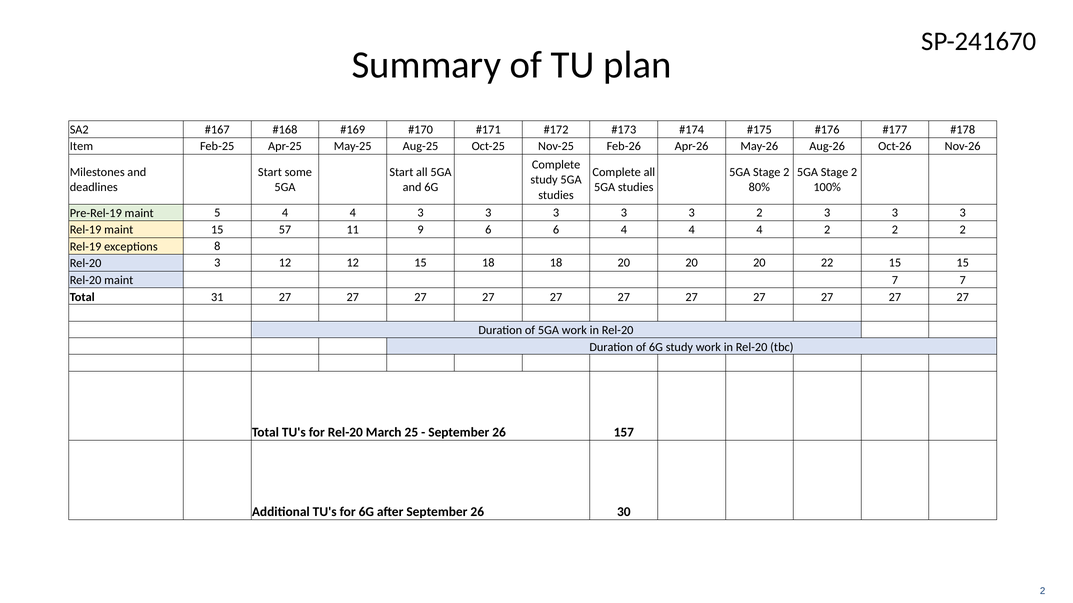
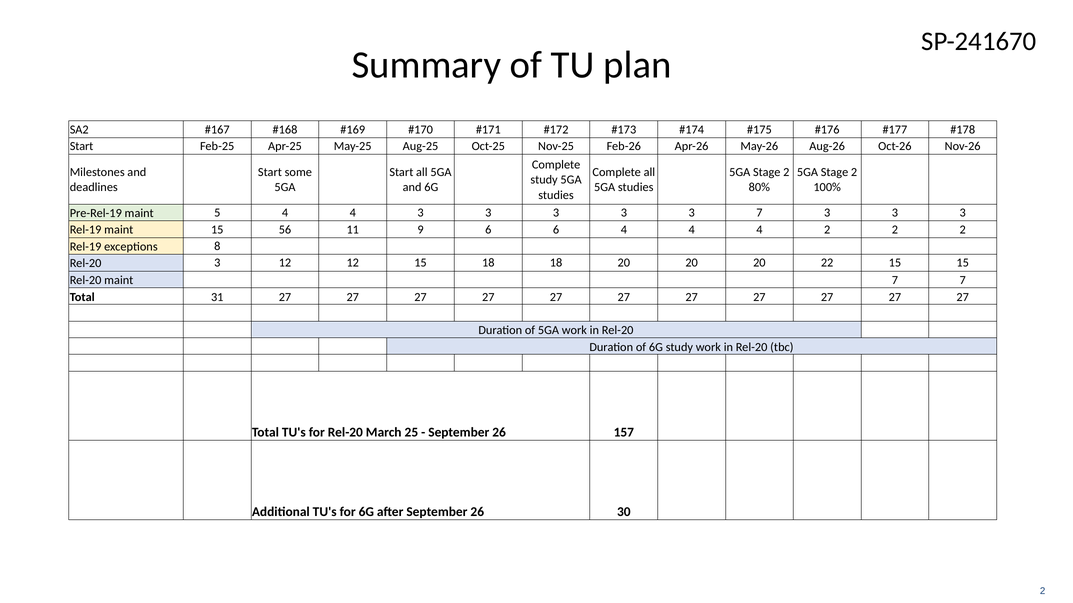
Item at (81, 147): Item -> Start
3 2: 2 -> 7
57: 57 -> 56
